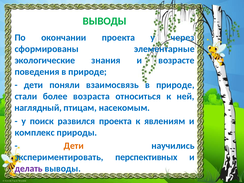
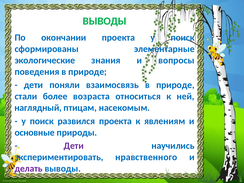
проекта у через: через -> поиск
возрасте: возрасте -> вопросы
комплекс: комплекс -> основные
Дети at (74, 146) colour: orange -> purple
перспективных: перспективных -> нравственного
